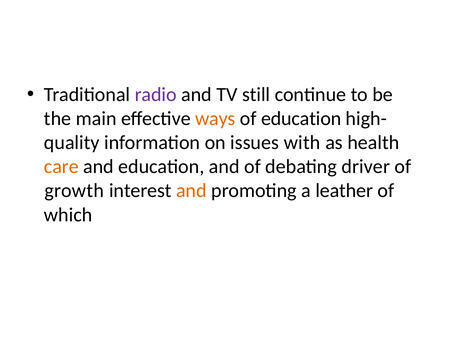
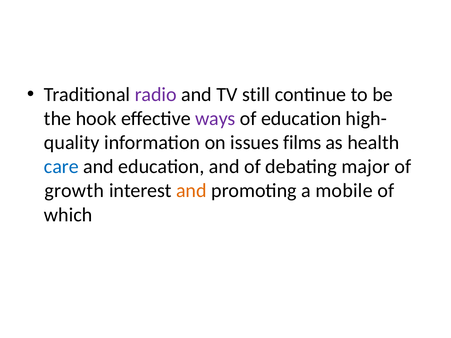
main: main -> hook
ways colour: orange -> purple
with: with -> films
care colour: orange -> blue
driver: driver -> major
leather: leather -> mobile
